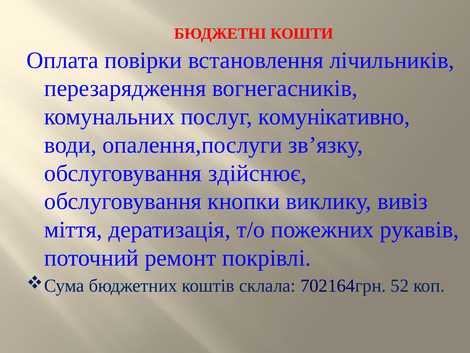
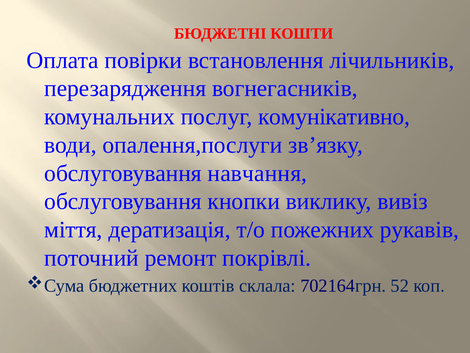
здійснює: здійснює -> навчання
